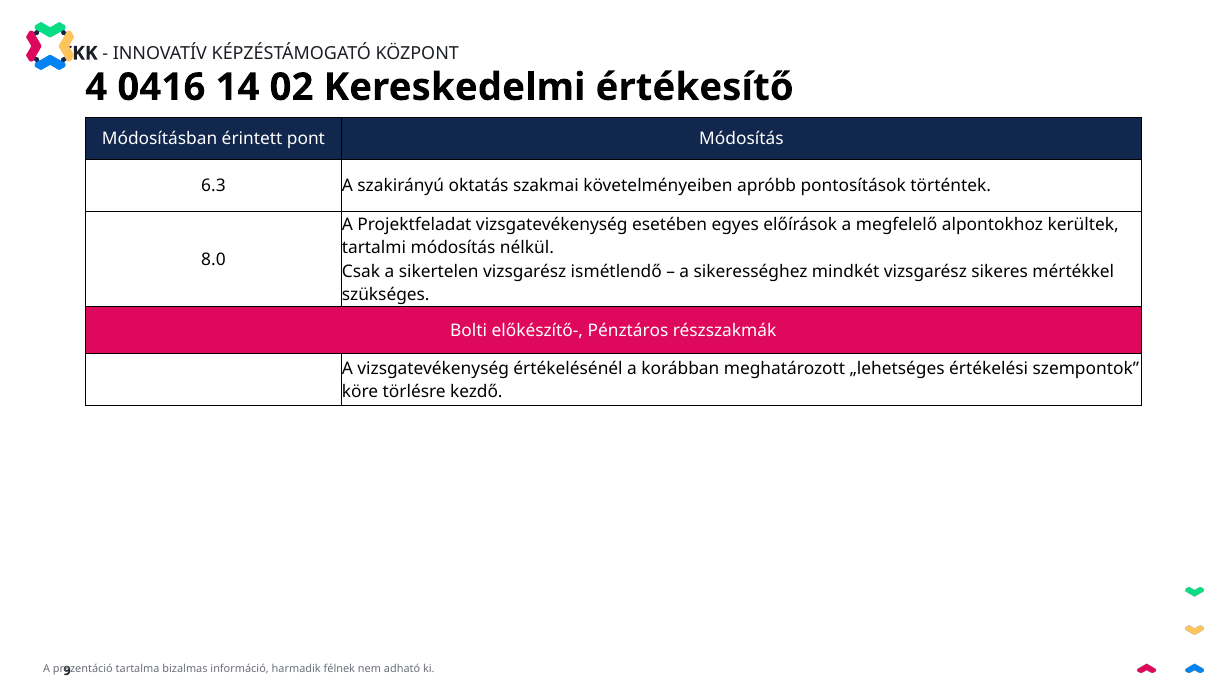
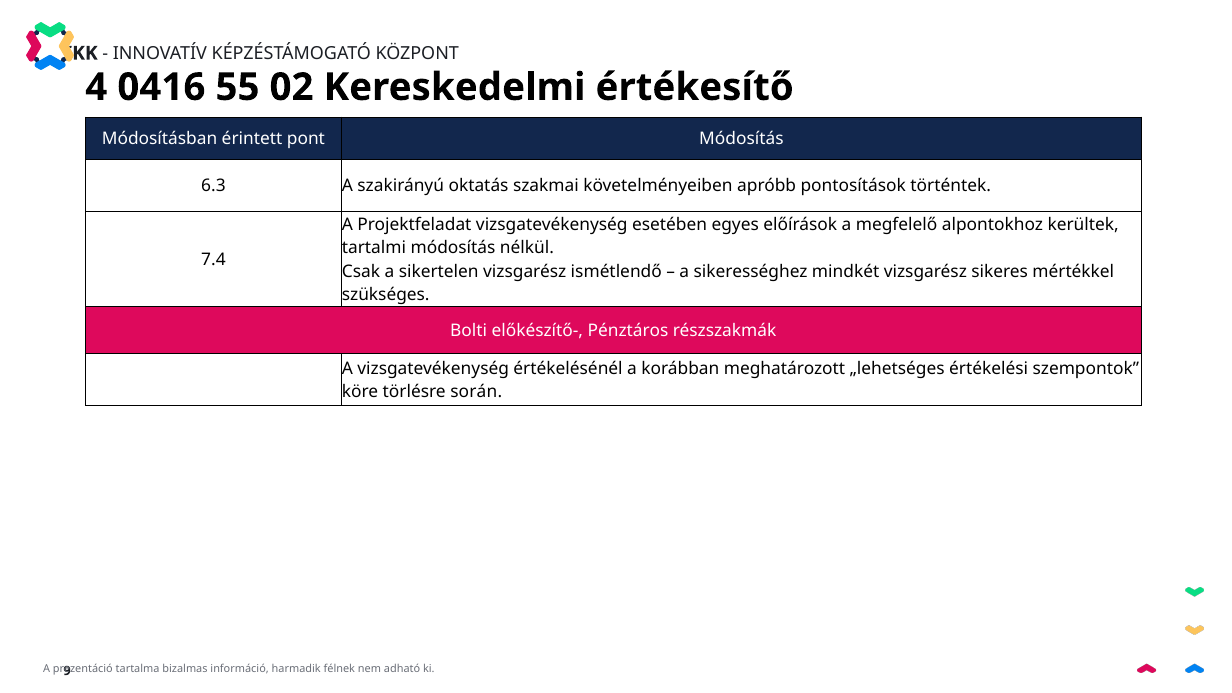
14: 14 -> 55
8.0: 8.0 -> 7.4
kezdő: kezdő -> során
